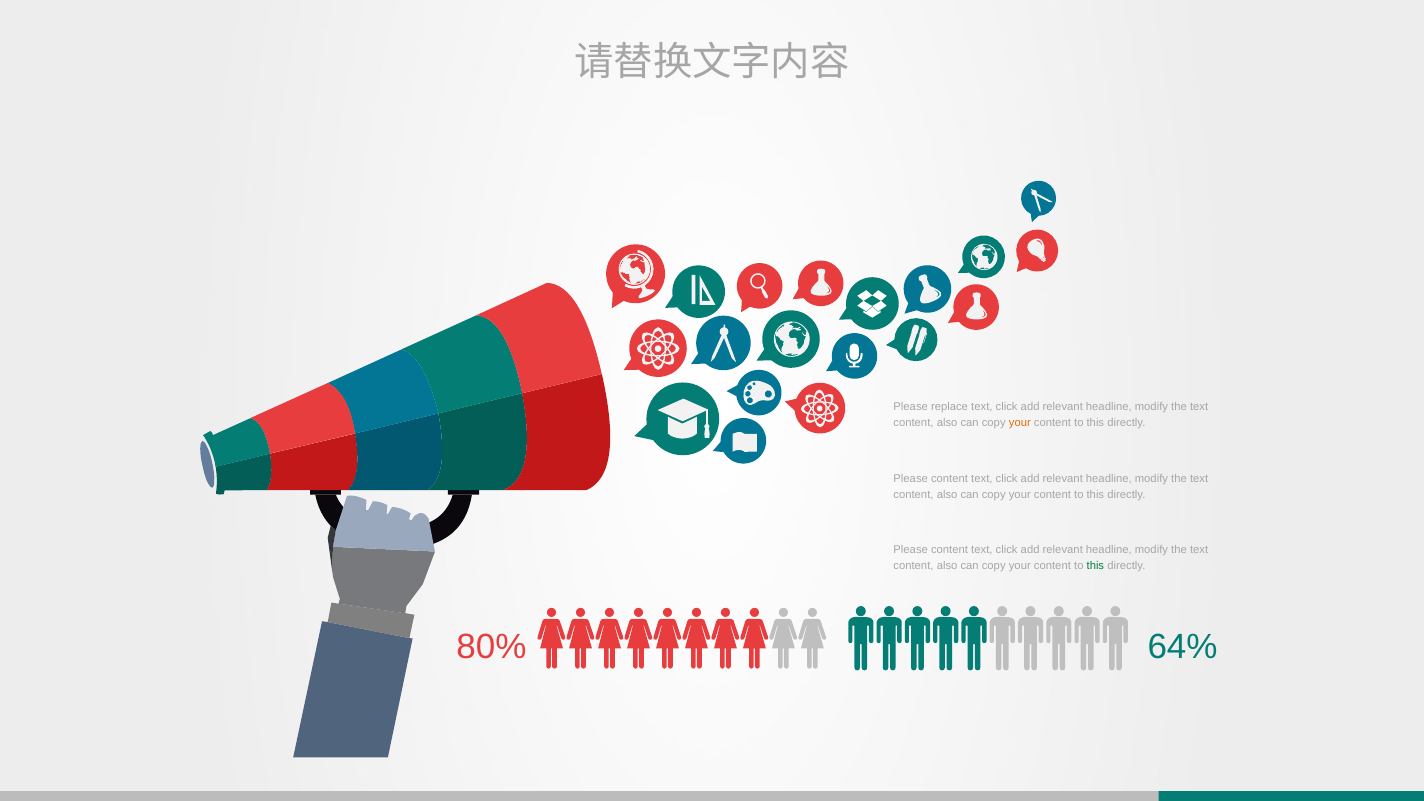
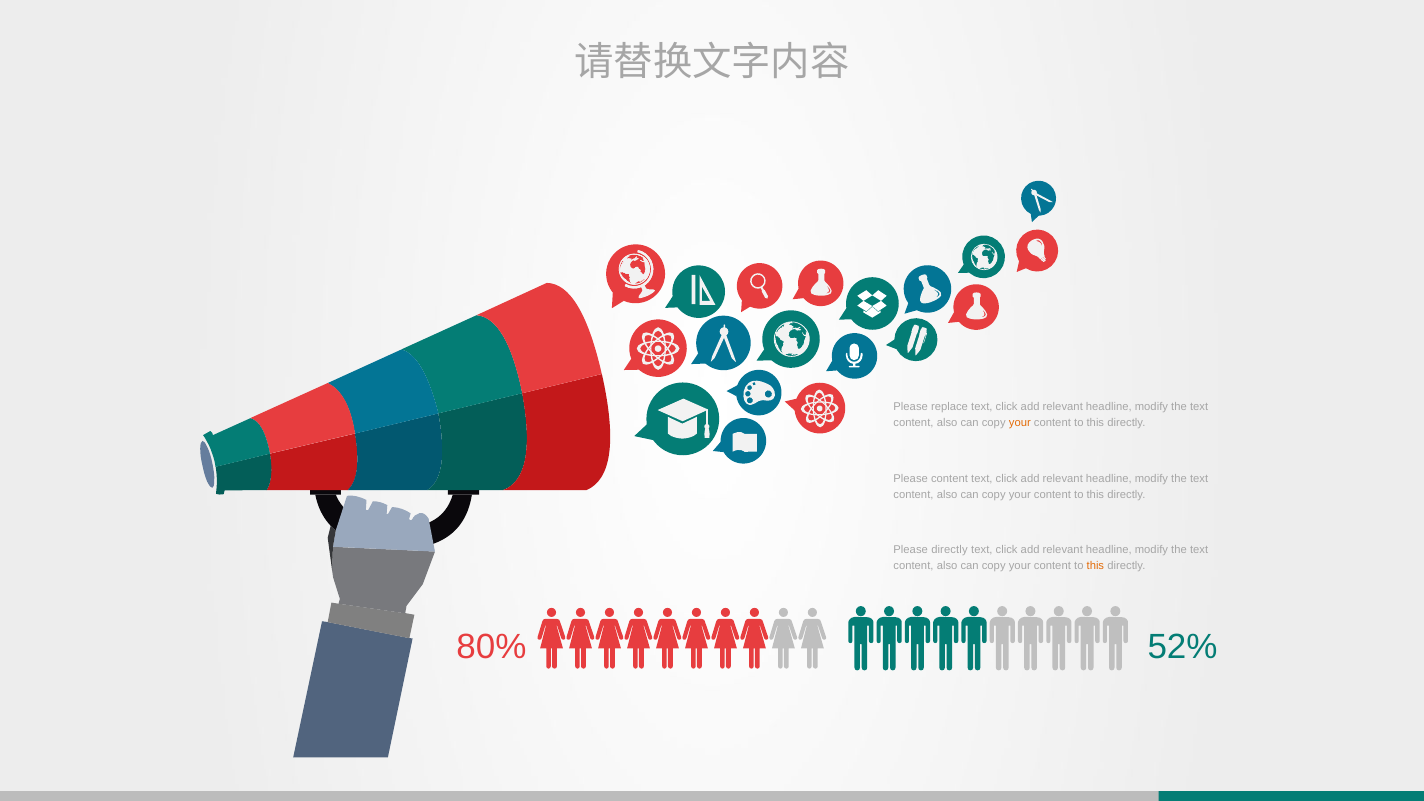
content at (950, 550): content -> directly
this at (1095, 566) colour: green -> orange
64%: 64% -> 52%
